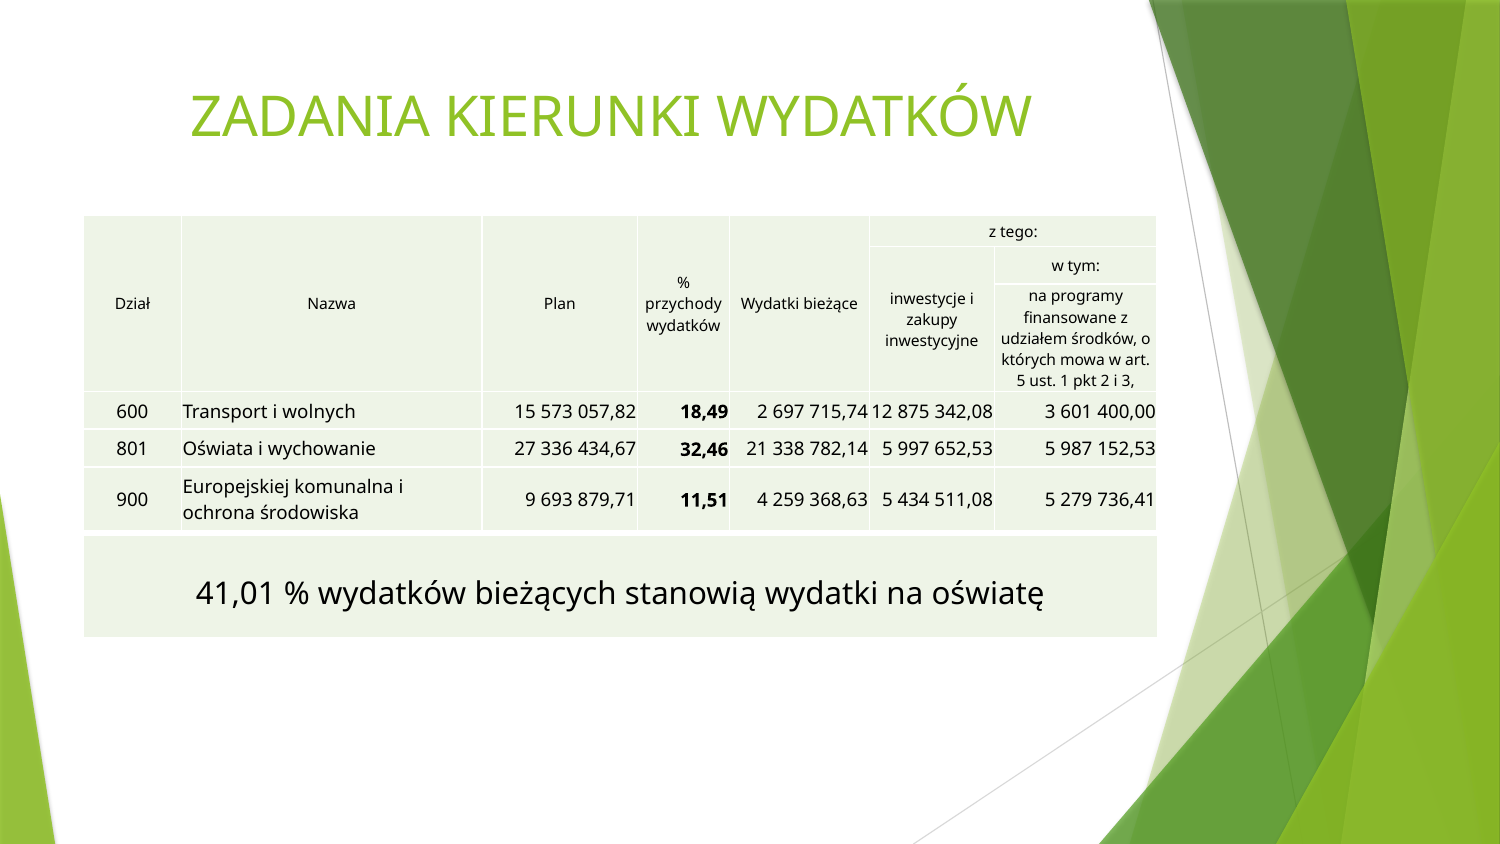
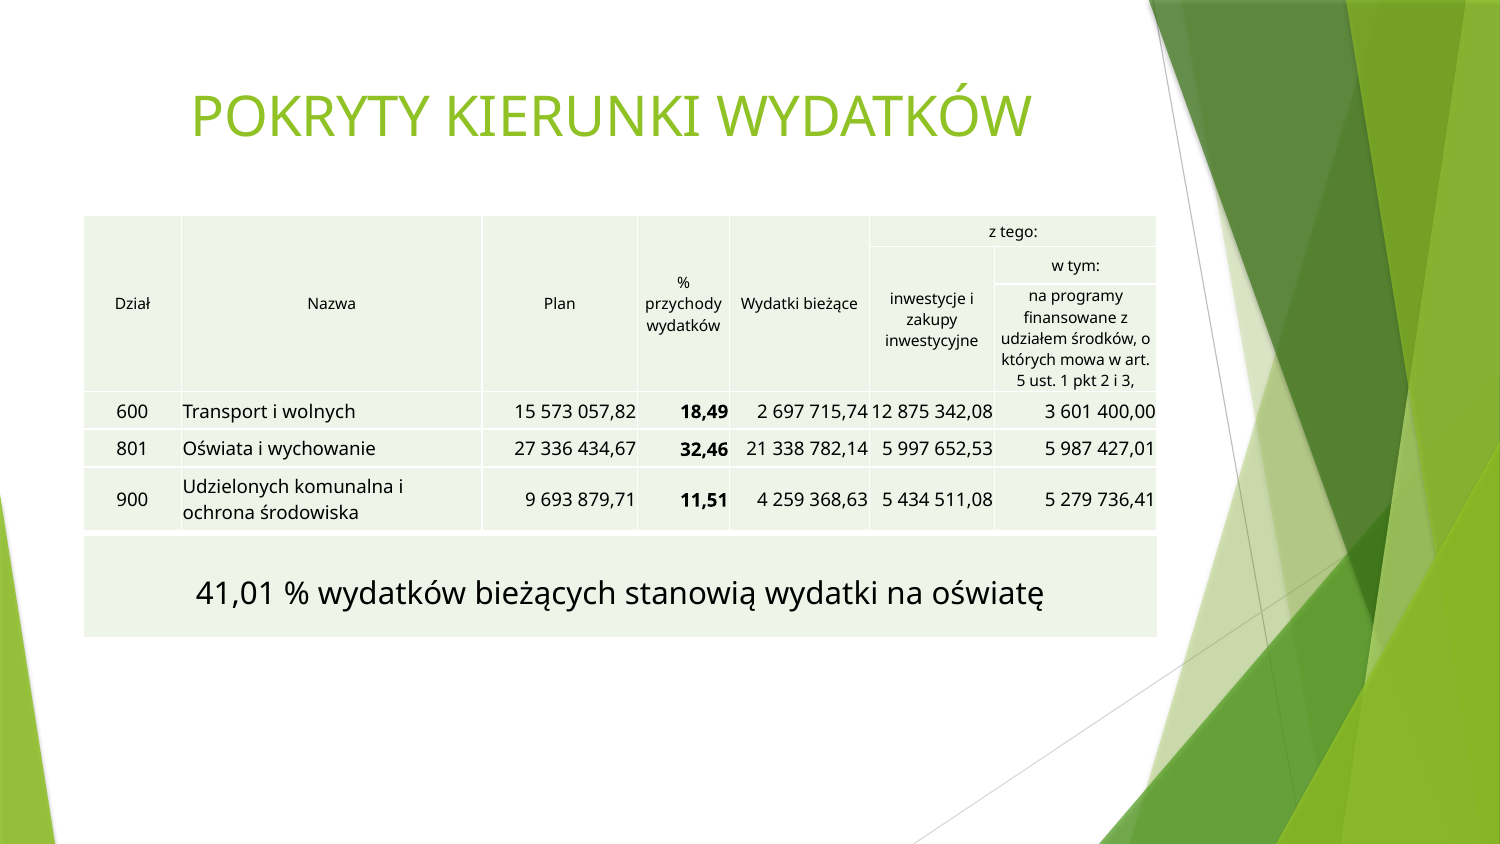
ZADANIA: ZADANIA -> POKRYTY
152,53: 152,53 -> 427,01
Europejskiej: Europejskiej -> Udzielonych
